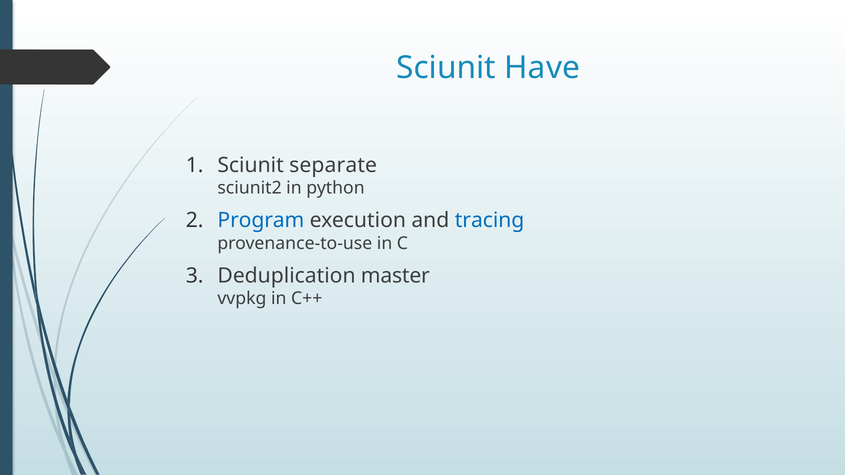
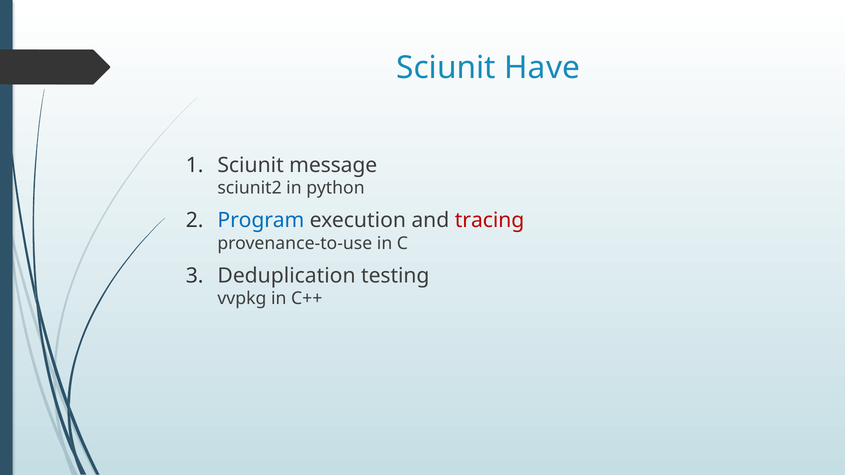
separate: separate -> message
tracing colour: blue -> red
master: master -> testing
